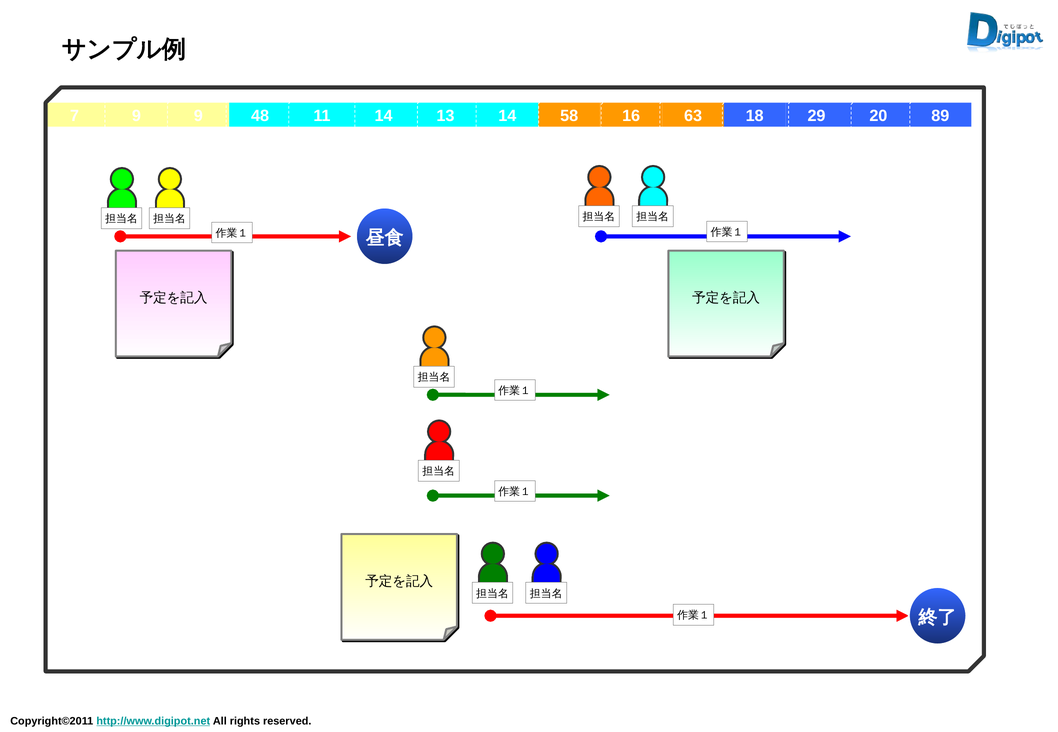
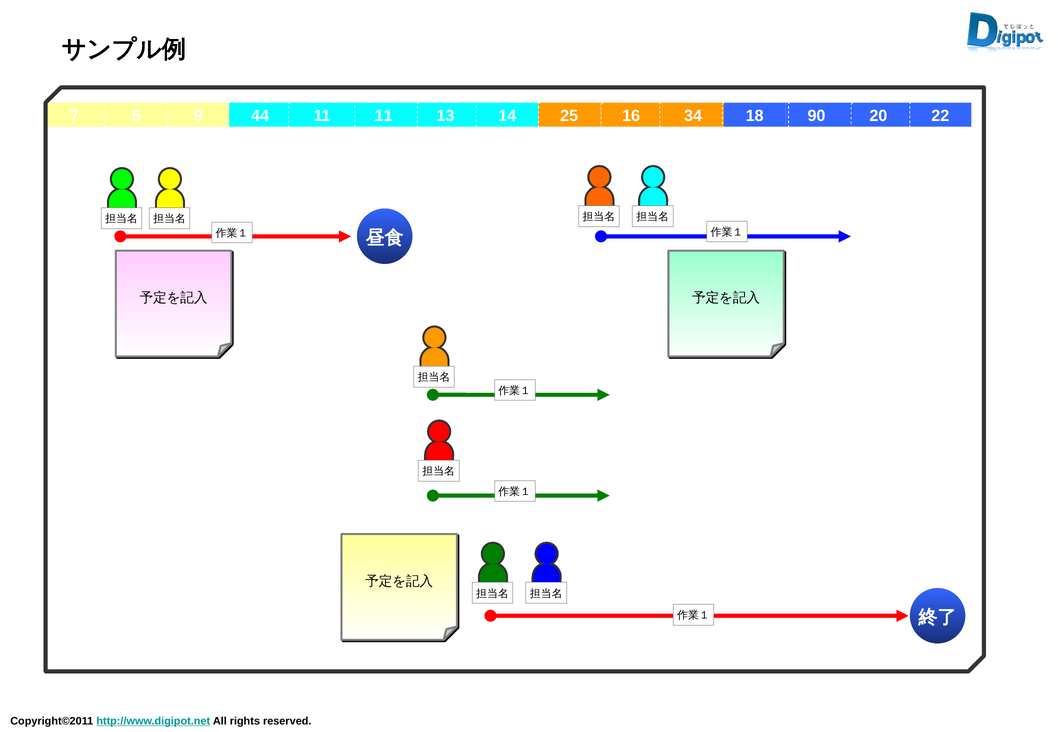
7 9: 9 -> 5
48: 48 -> 44
11 14: 14 -> 11
58: 58 -> 25
63: 63 -> 34
29: 29 -> 90
89: 89 -> 22
